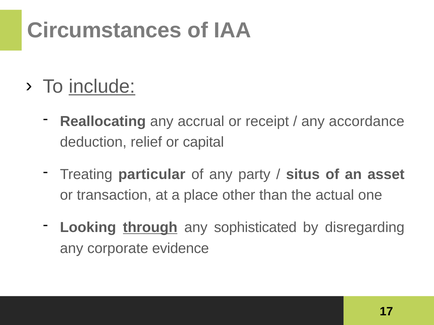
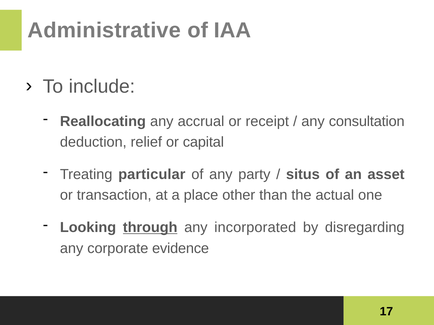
Circumstances: Circumstances -> Administrative
include underline: present -> none
accordance: accordance -> consultation
sophisticated: sophisticated -> incorporated
